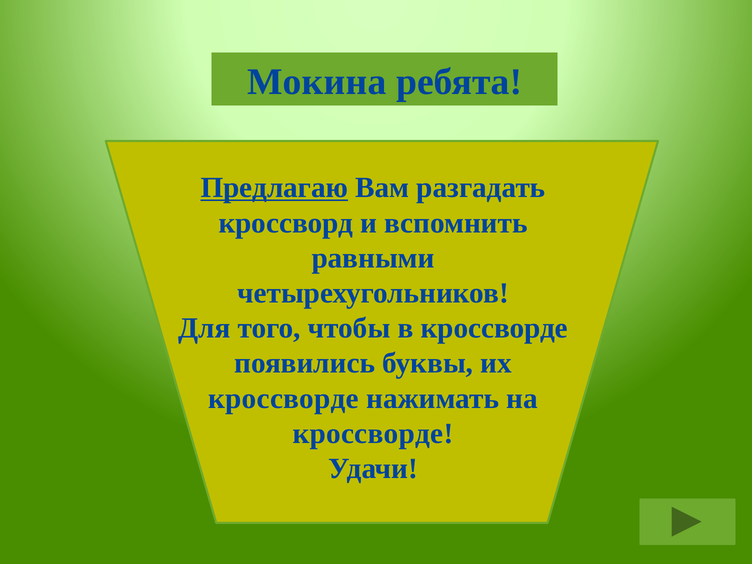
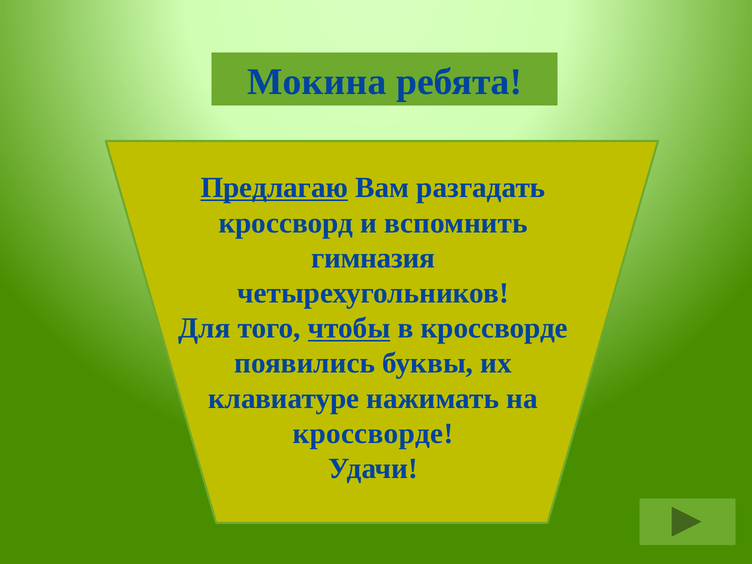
равными: равными -> гимназия
чтобы underline: none -> present
кроссворде at (284, 398): кроссворде -> клавиатуре
